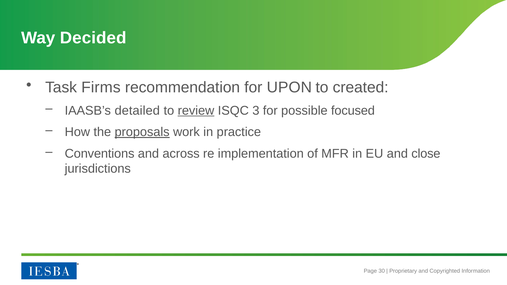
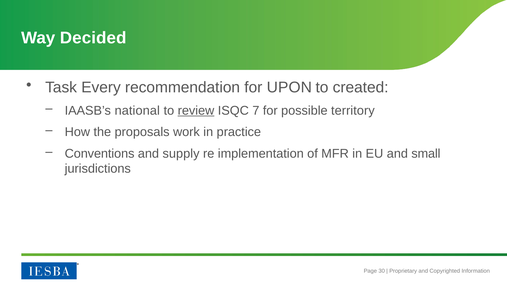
Firms: Firms -> Every
detailed: detailed -> national
3: 3 -> 7
focused: focused -> territory
proposals underline: present -> none
across: across -> supply
close: close -> small
